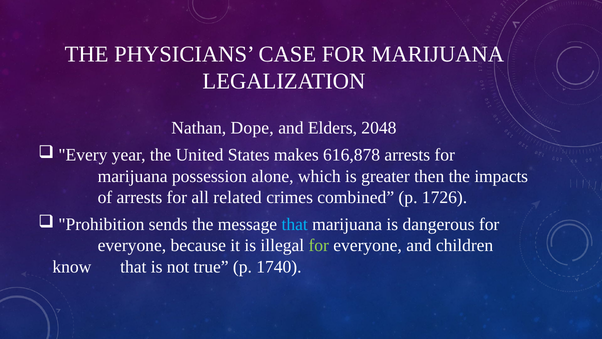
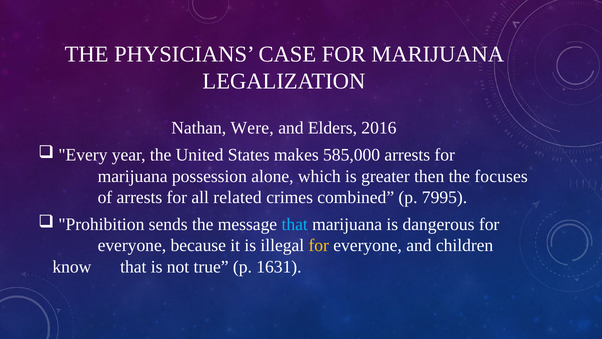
Dope: Dope -> Were
2048: 2048 -> 2016
616,878: 616,878 -> 585,000
impacts: impacts -> focuses
1726: 1726 -> 7995
for at (319, 245) colour: light green -> yellow
1740: 1740 -> 1631
